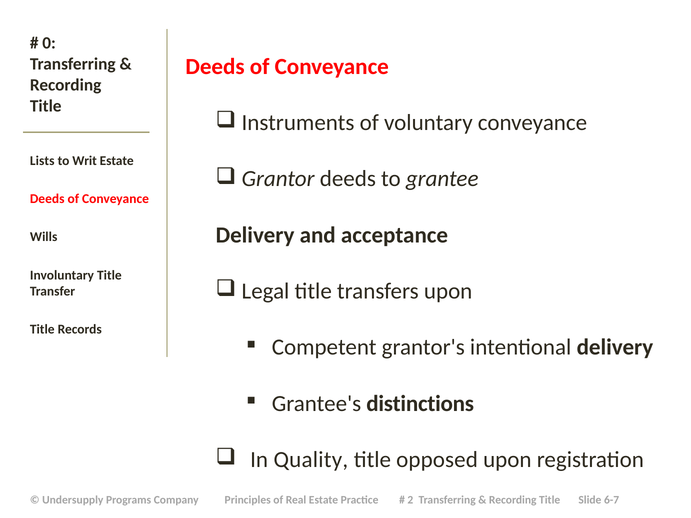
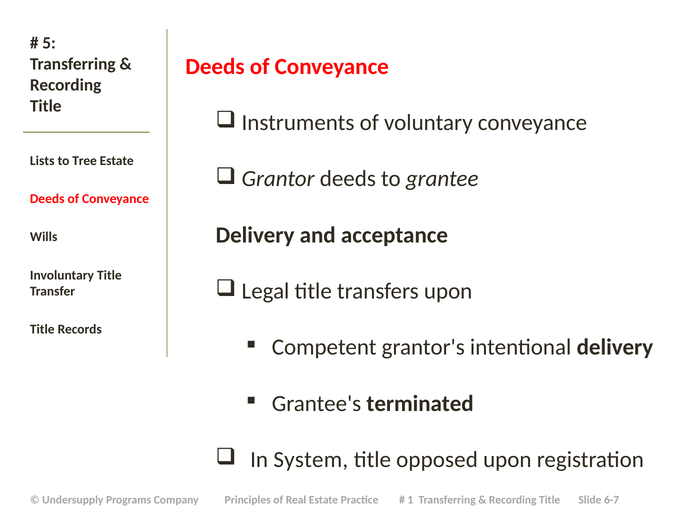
0: 0 -> 5
Writ: Writ -> Tree
distinctions: distinctions -> terminated
Quality: Quality -> System
2: 2 -> 1
